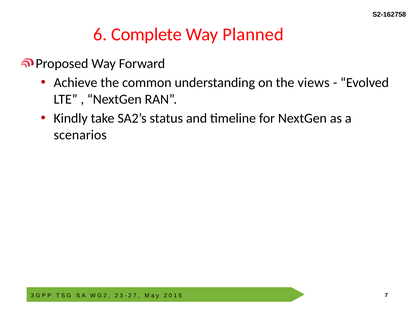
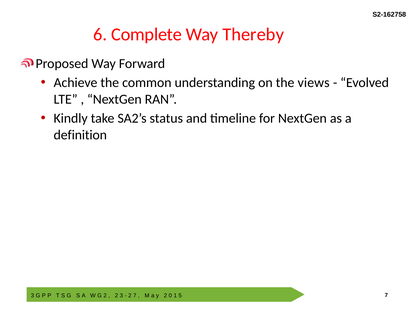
Planned: Planned -> Thereby
scenarios: scenarios -> definition
